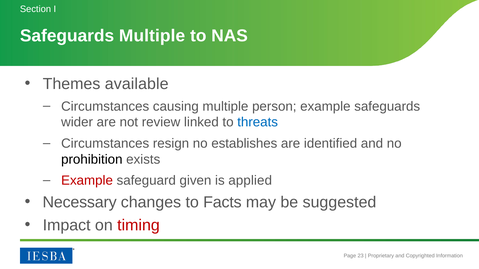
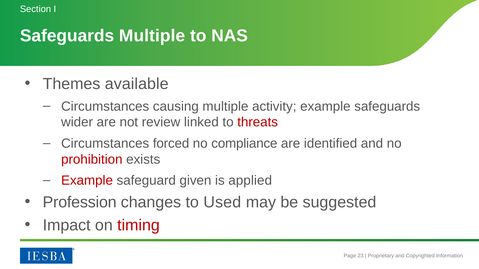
person: person -> activity
threats colour: blue -> red
resign: resign -> forced
establishes: establishes -> compliance
prohibition colour: black -> red
Necessary: Necessary -> Profession
Facts: Facts -> Used
